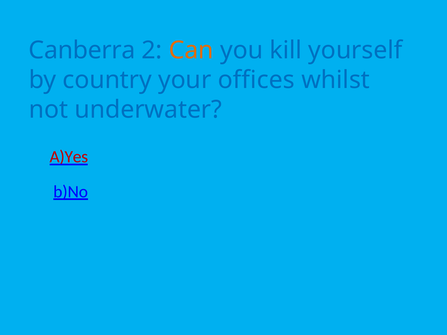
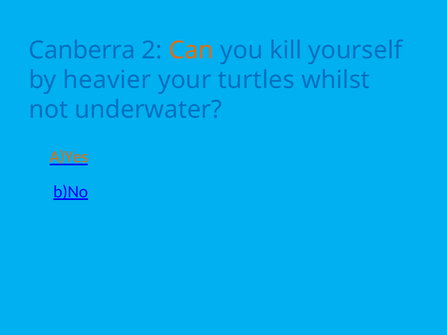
country: country -> heavier
offices: offices -> turtles
A)Yes colour: red -> orange
